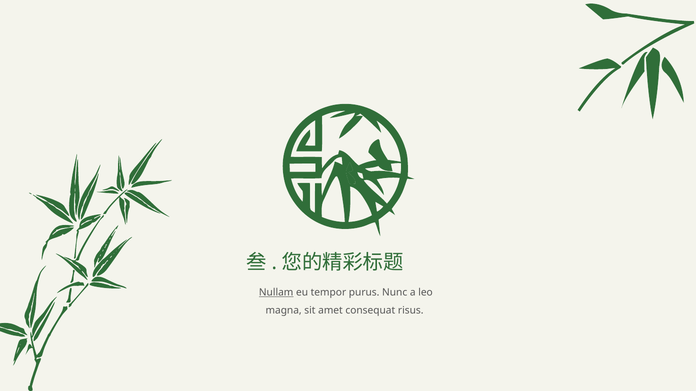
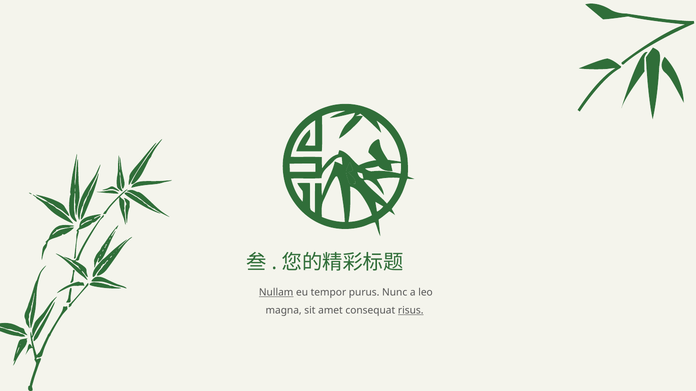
risus underline: none -> present
